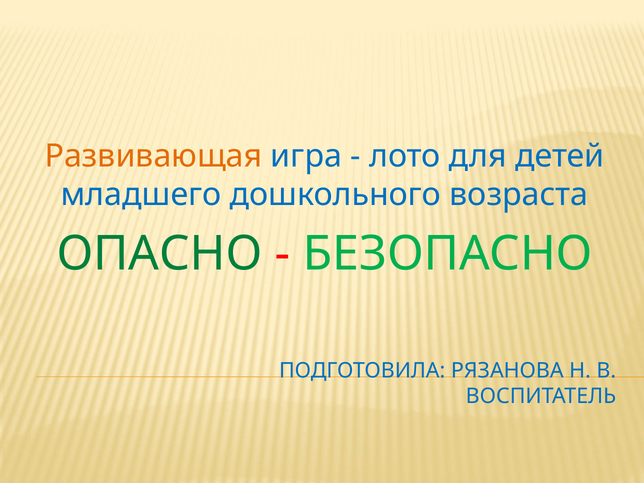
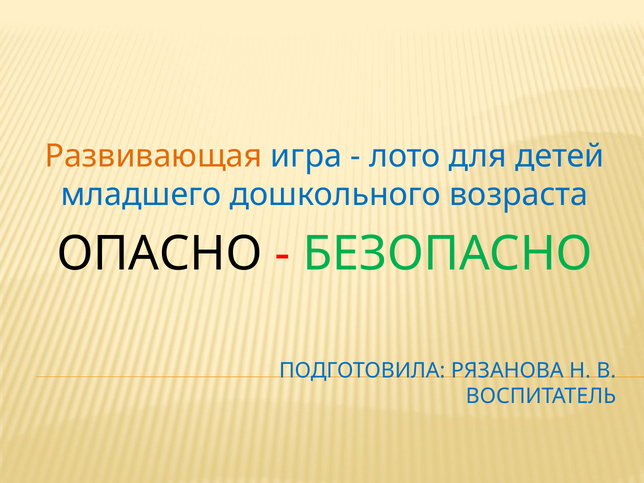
ОПАСНО colour: green -> black
